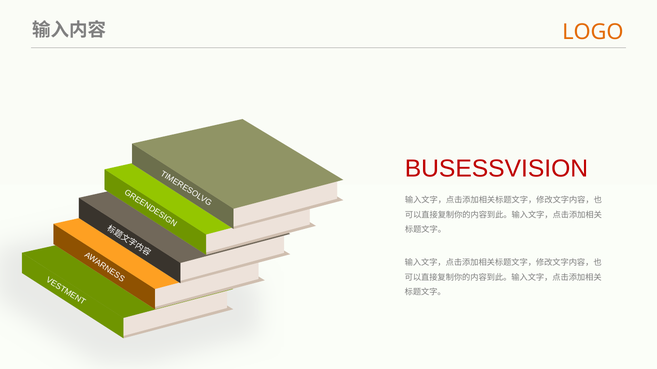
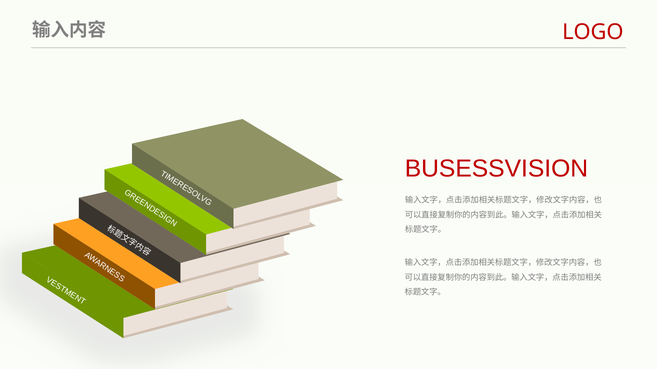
LOGO colour: orange -> red
